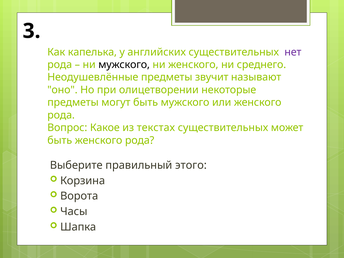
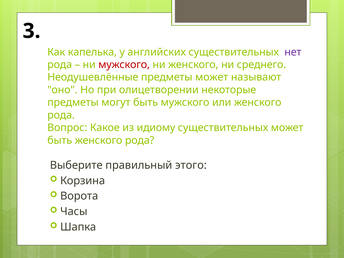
мужского at (124, 65) colour: black -> red
предметы звучит: звучит -> может
текстах: текстах -> идиому
